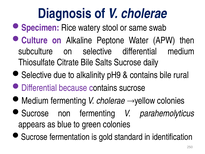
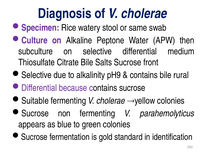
daily: daily -> front
Medium at (35, 101): Medium -> Suitable
